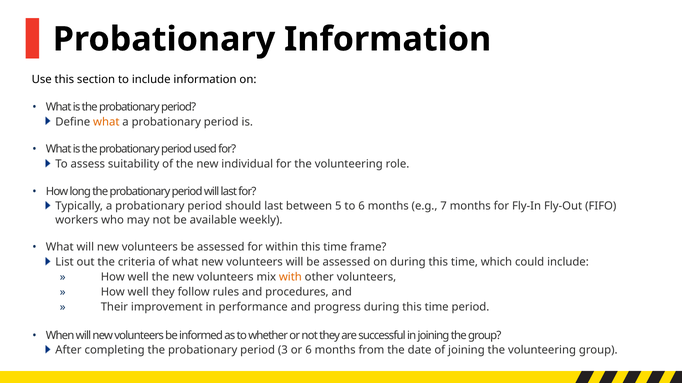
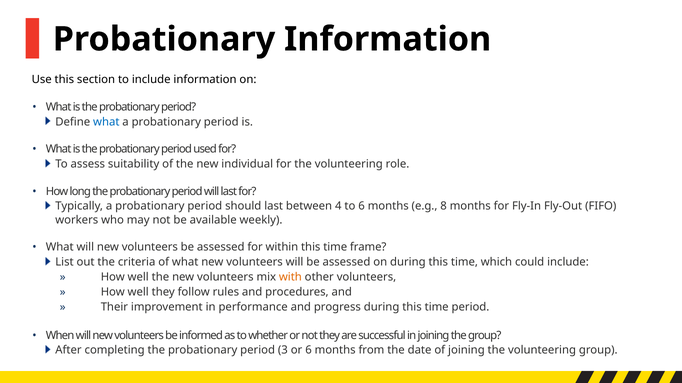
what at (106, 122) colour: orange -> blue
5: 5 -> 4
7: 7 -> 8
